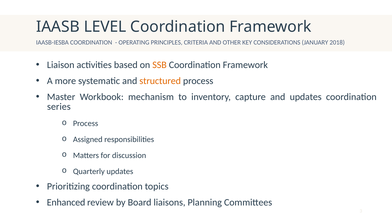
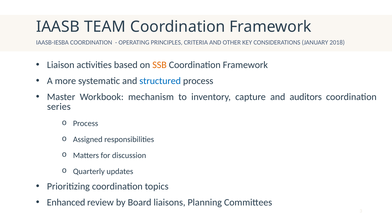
LEVEL: LEVEL -> TEAM
structured colour: orange -> blue
and updates: updates -> auditors
